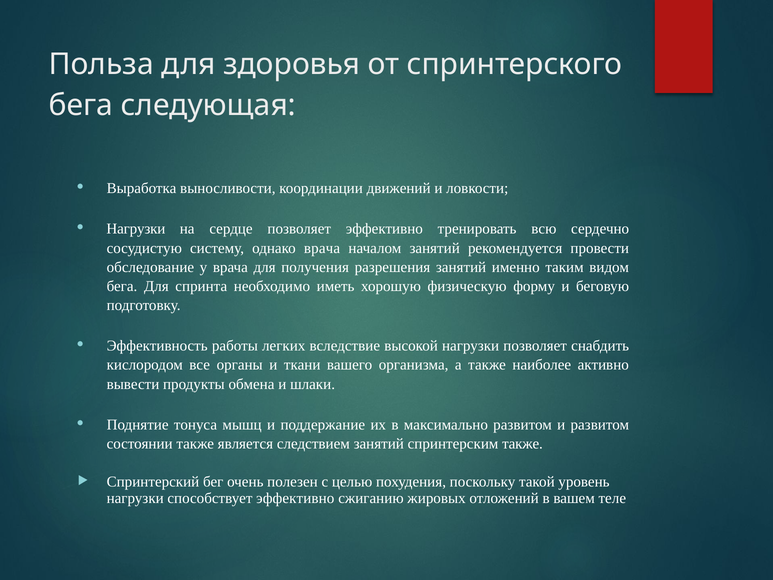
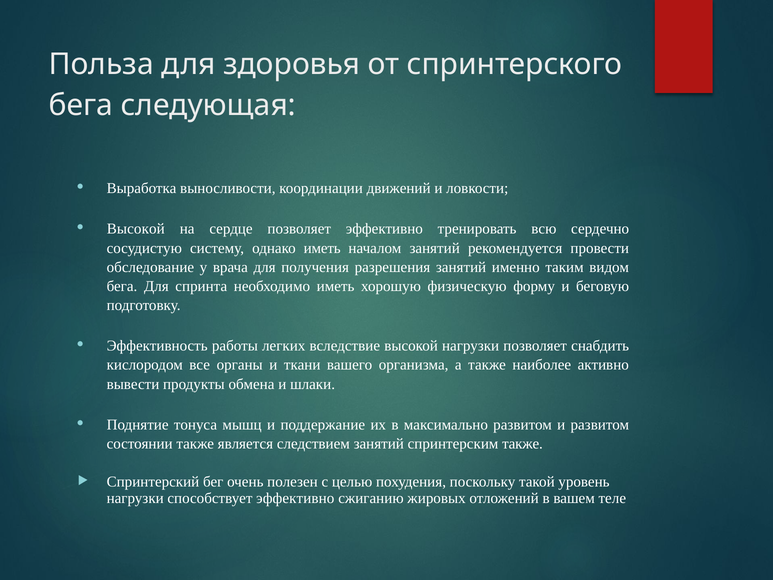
Нагрузки at (136, 229): Нагрузки -> Высокой
однако врача: врача -> иметь
